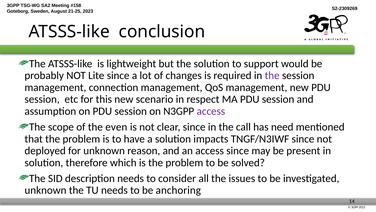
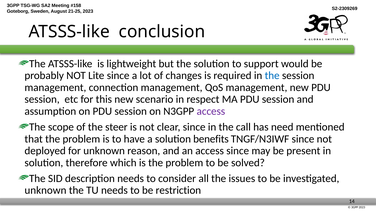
the at (272, 75) colour: purple -> blue
even: even -> steer
impacts: impacts -> benefits
anchoring: anchoring -> restriction
